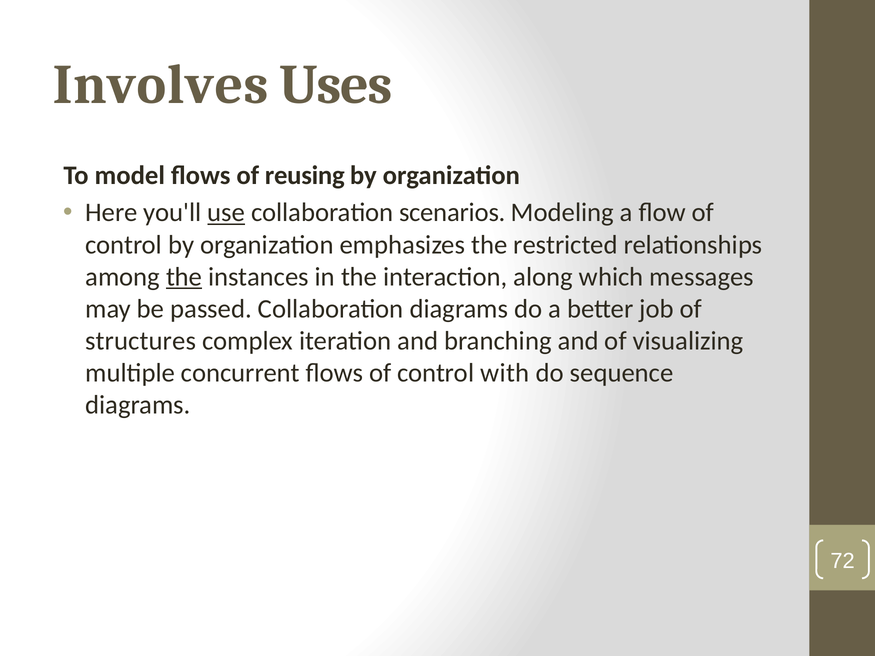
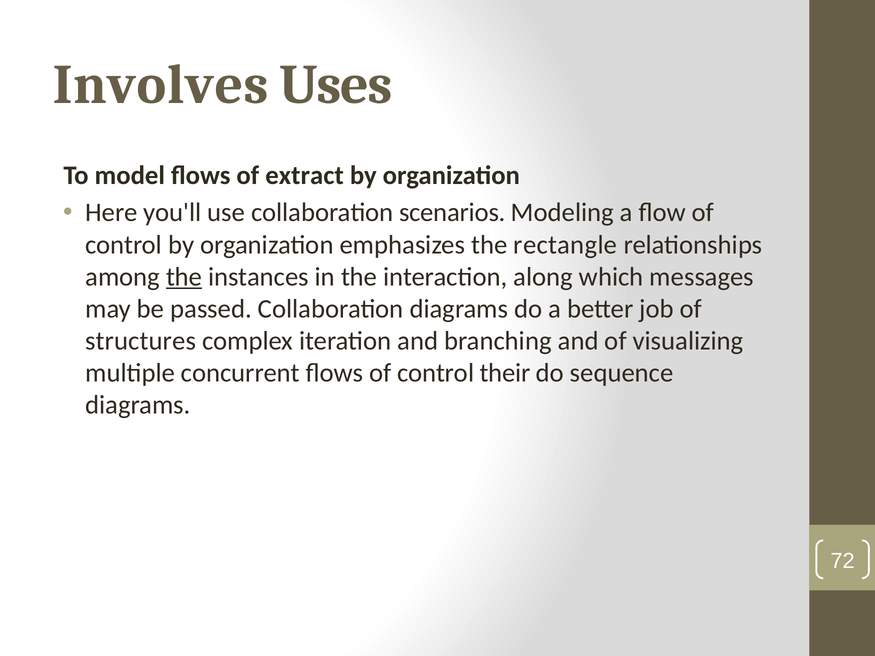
reusing: reusing -> extract
use underline: present -> none
restricted: restricted -> rectangle
with: with -> their
